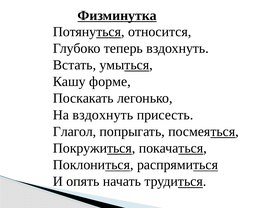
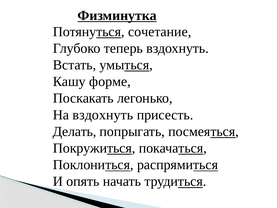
относится: относится -> сочетание
Глагол: Глагол -> Делать
